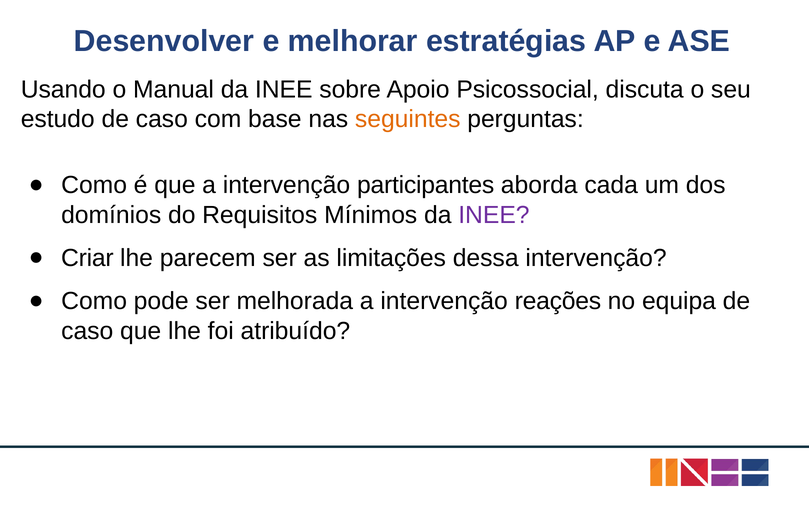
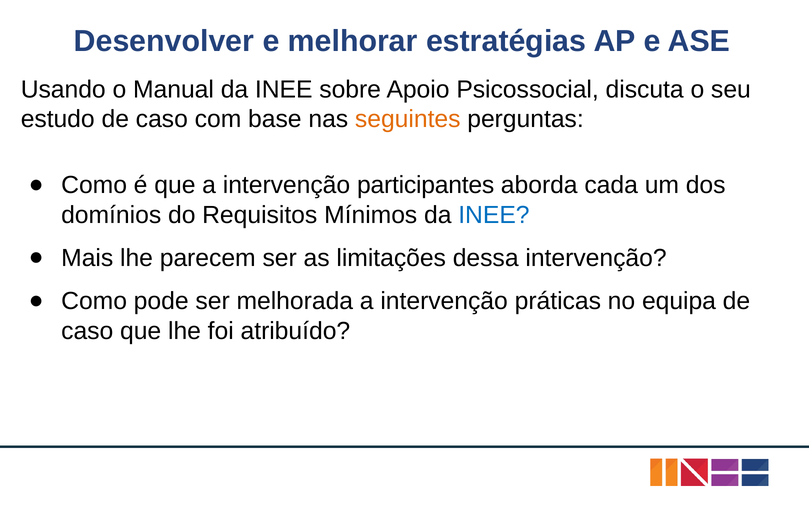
INEE at (494, 215) colour: purple -> blue
Criar: Criar -> Mais
reações: reações -> práticas
